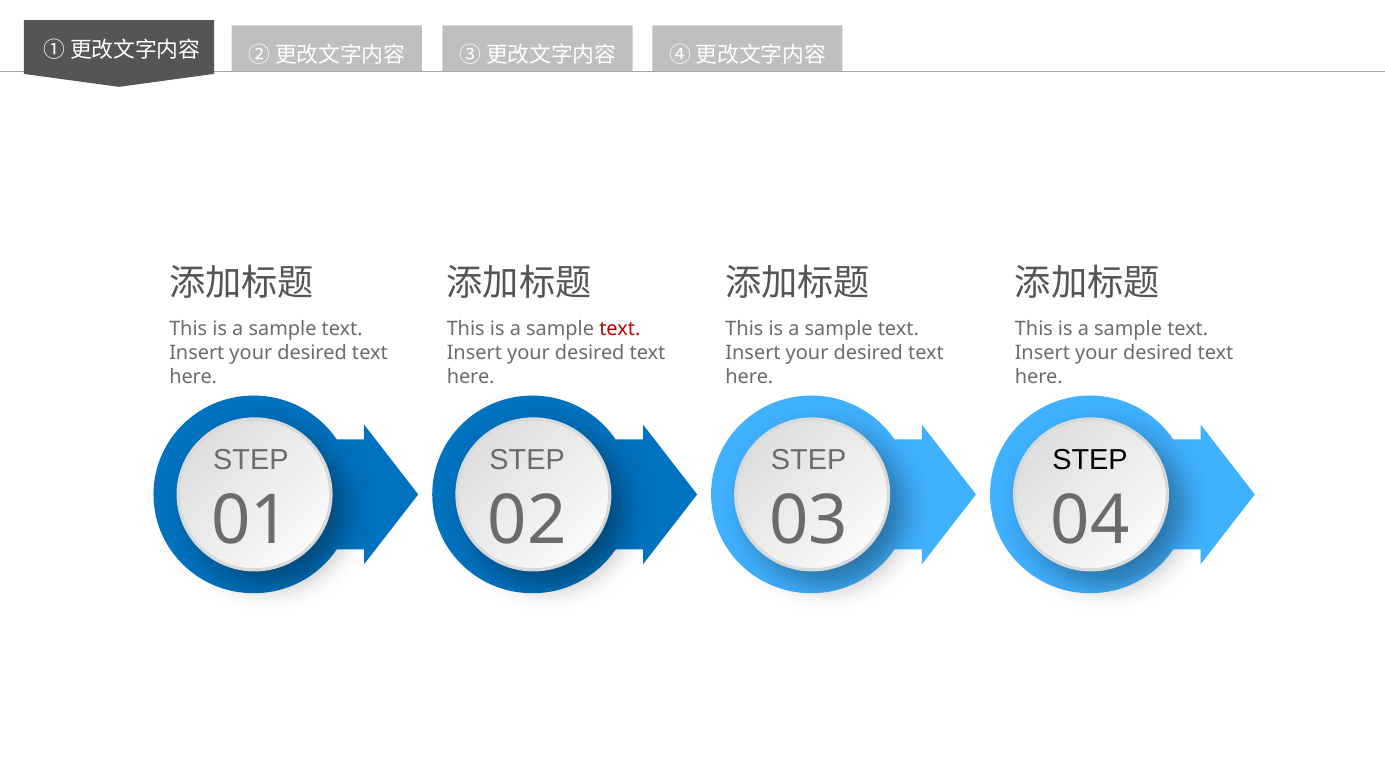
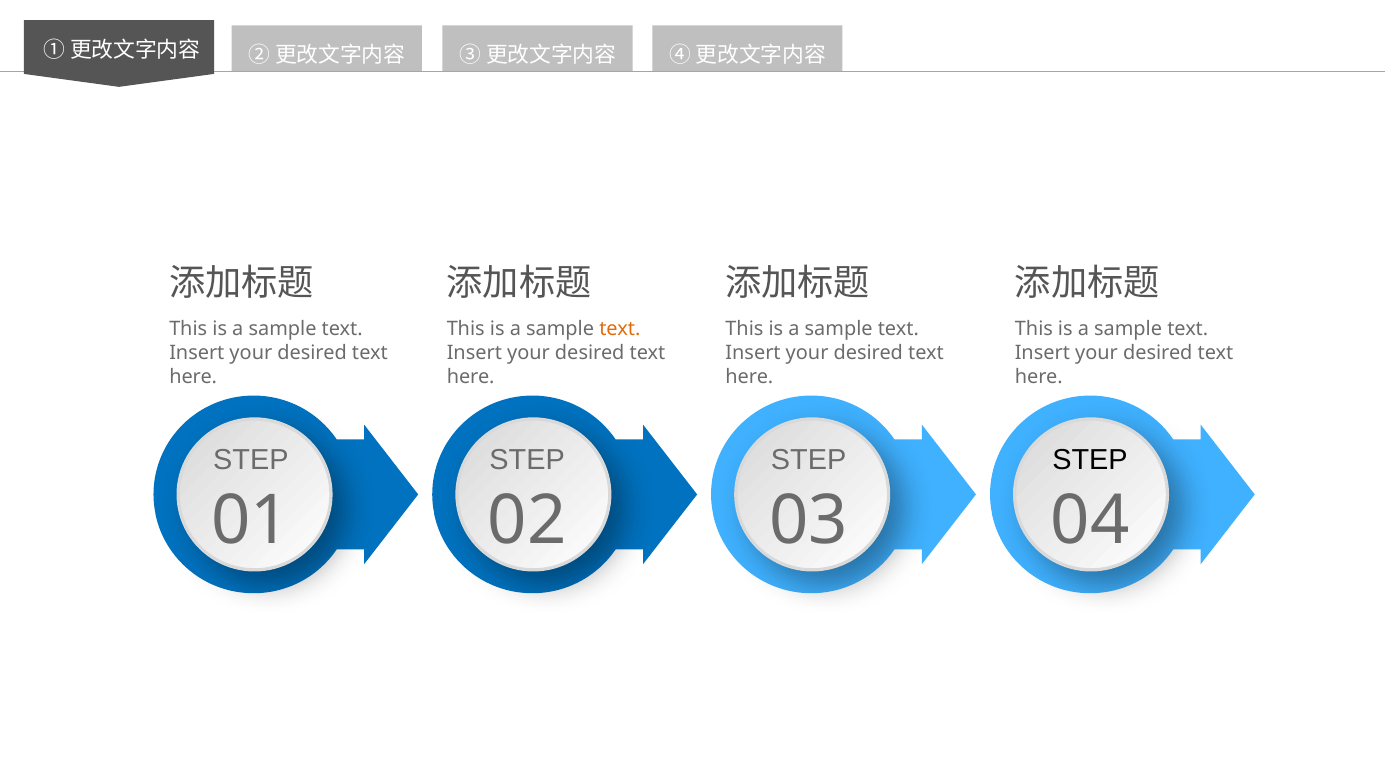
text at (620, 329) colour: red -> orange
